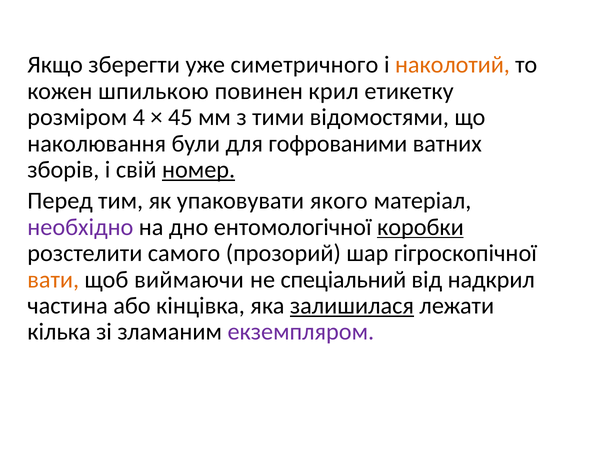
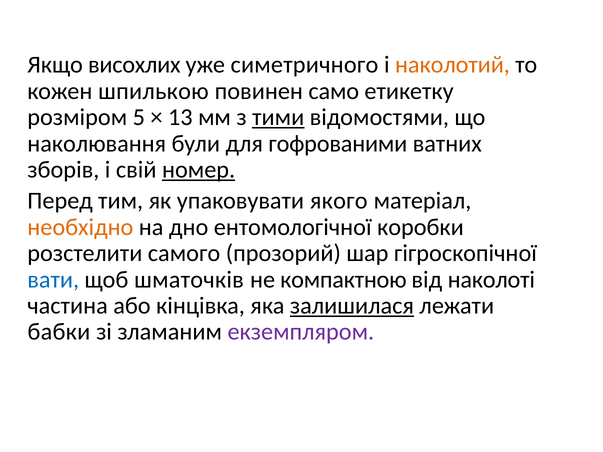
зберегти: зберегти -> висохлих
крил: крил -> само
4: 4 -> 5
45: 45 -> 13
тими underline: none -> present
необхідно colour: purple -> orange
коробки underline: present -> none
вати colour: orange -> blue
виймаючи: виймаючи -> шматочків
спеціальний: спеціальний -> компактною
надкрил: надкрил -> наколоті
кілька: кілька -> бабки
